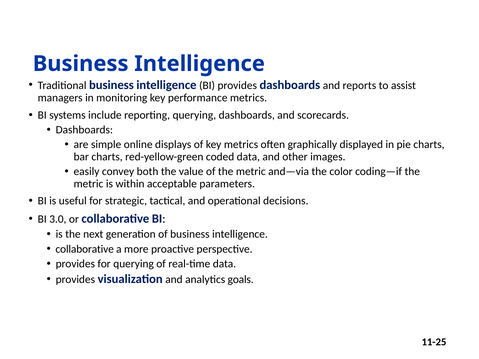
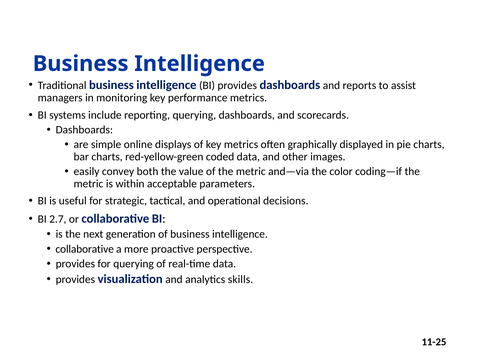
3.0: 3.0 -> 2.7
goals: goals -> skills
